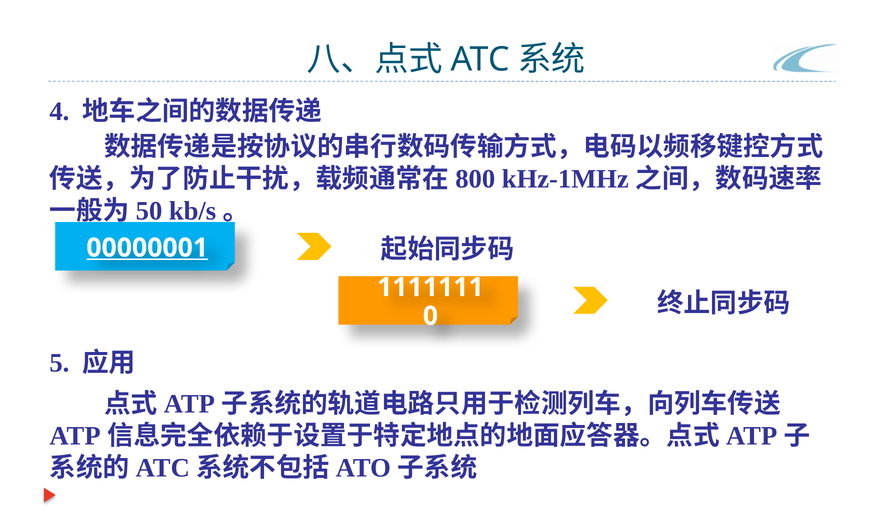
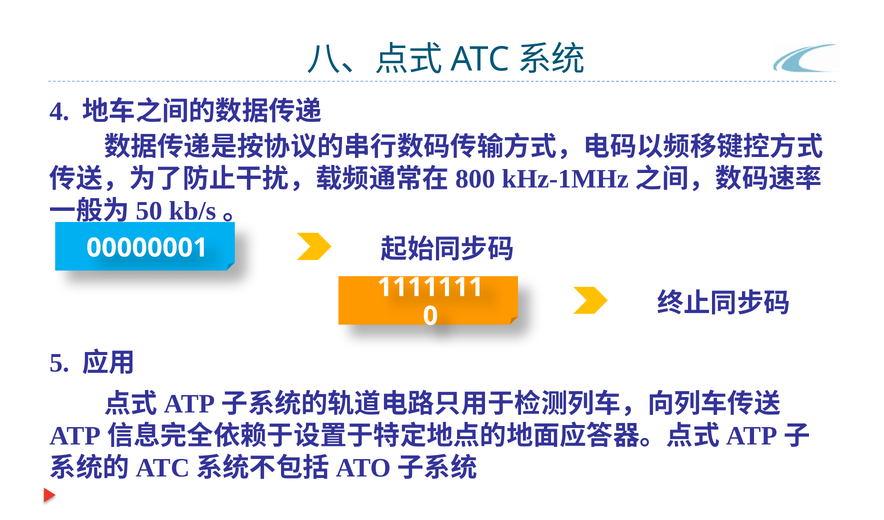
00000001 underline: present -> none
